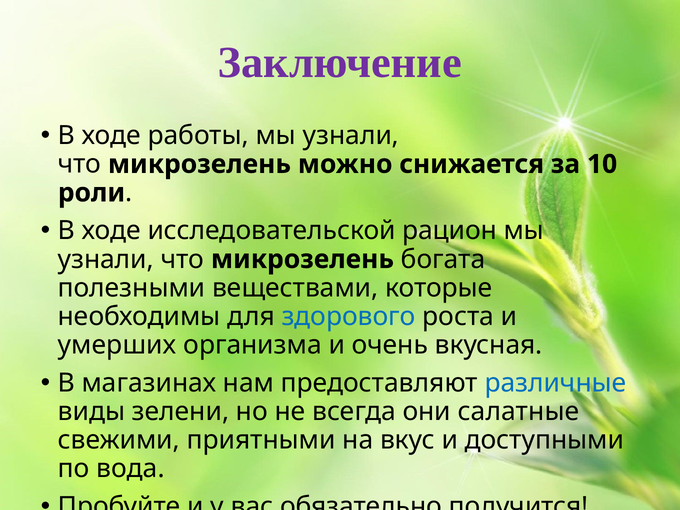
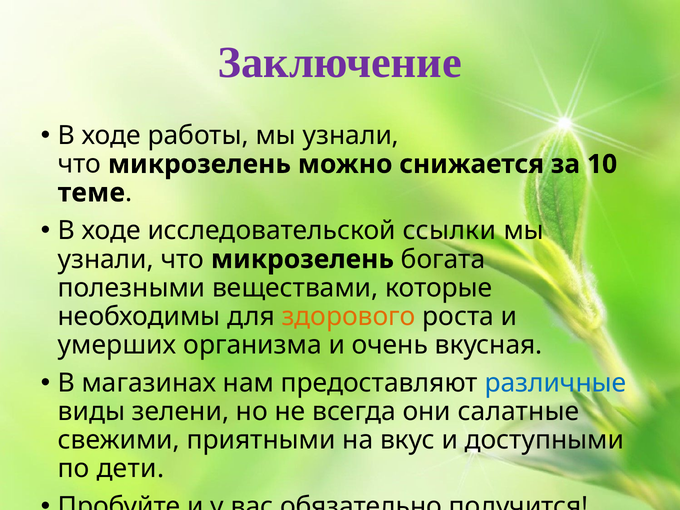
роли: роли -> теме
рацион: рацион -> ссылки
здорового colour: blue -> orange
вода: вода -> дети
